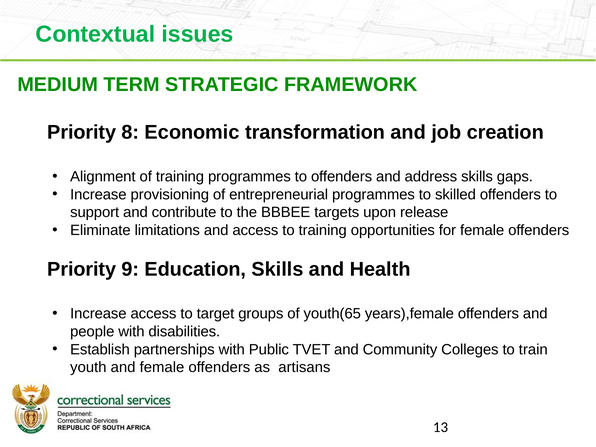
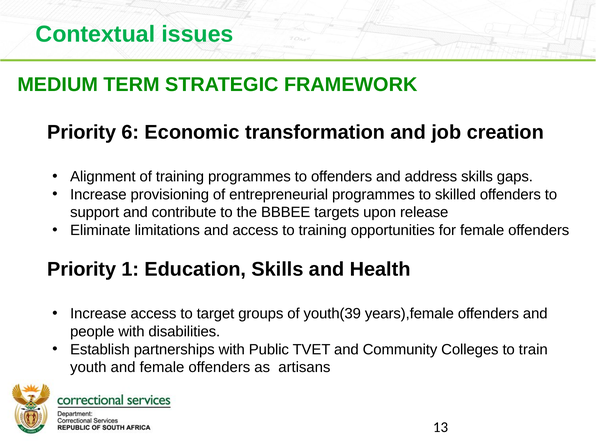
8: 8 -> 6
9: 9 -> 1
youth(65: youth(65 -> youth(39
